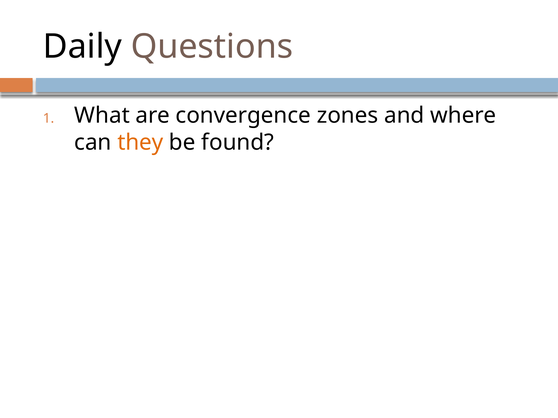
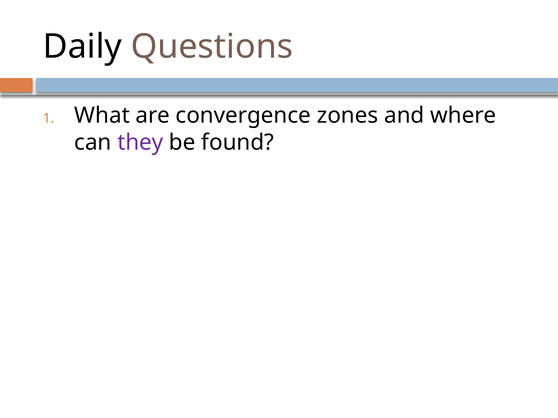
they colour: orange -> purple
